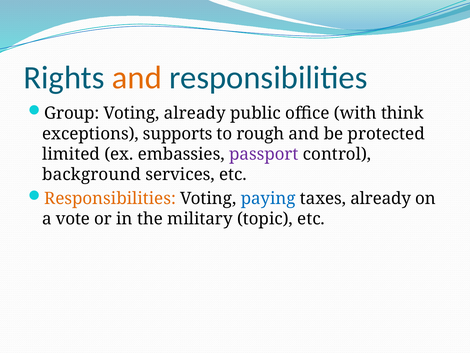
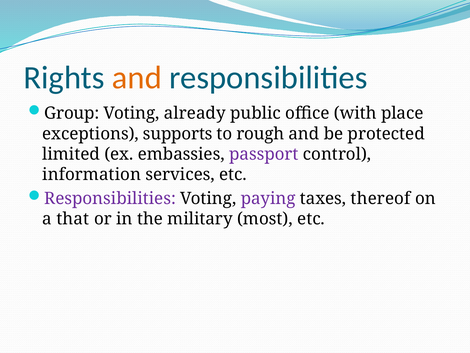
think: think -> place
background: background -> information
Responsibilities at (110, 198) colour: orange -> purple
paying colour: blue -> purple
taxes already: already -> thereof
vote: vote -> that
topic: topic -> most
